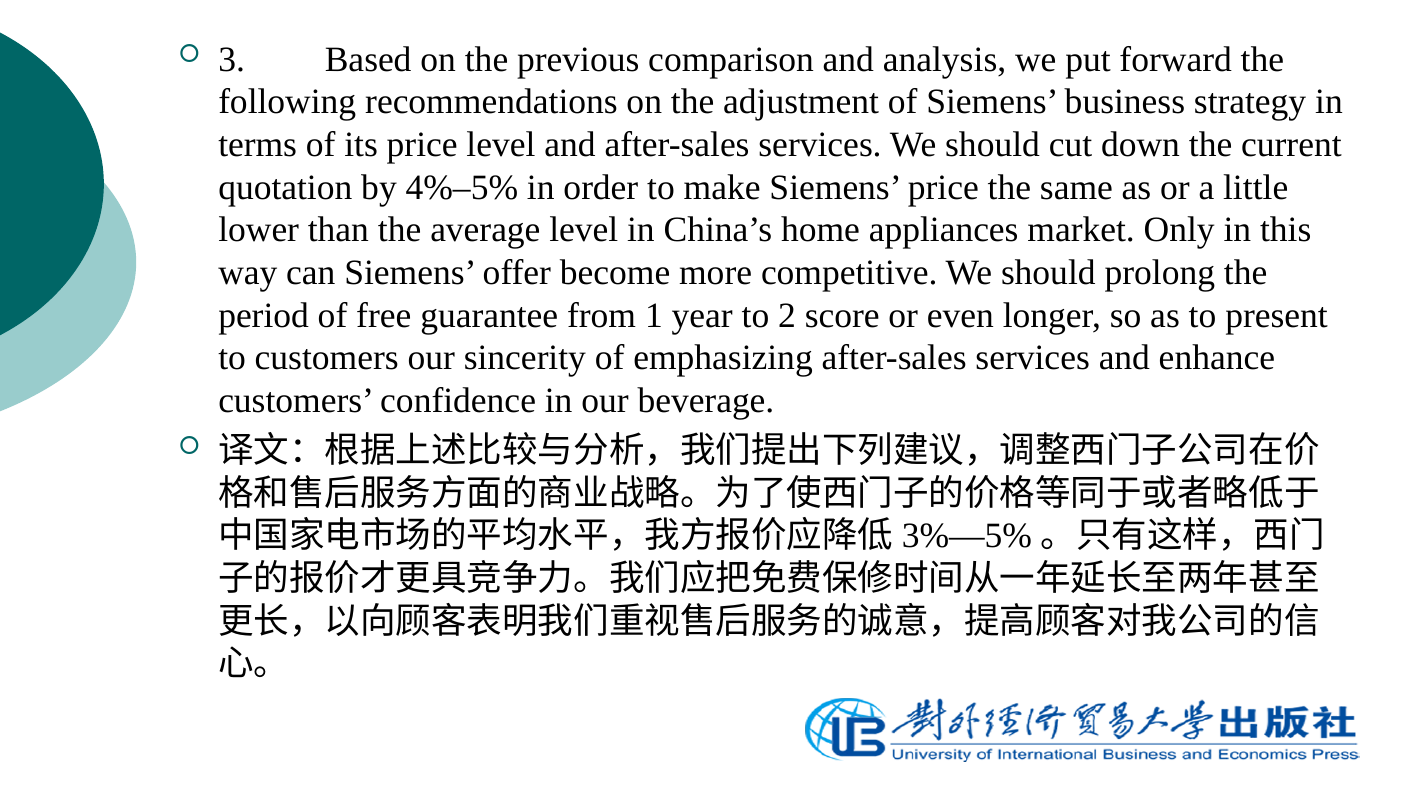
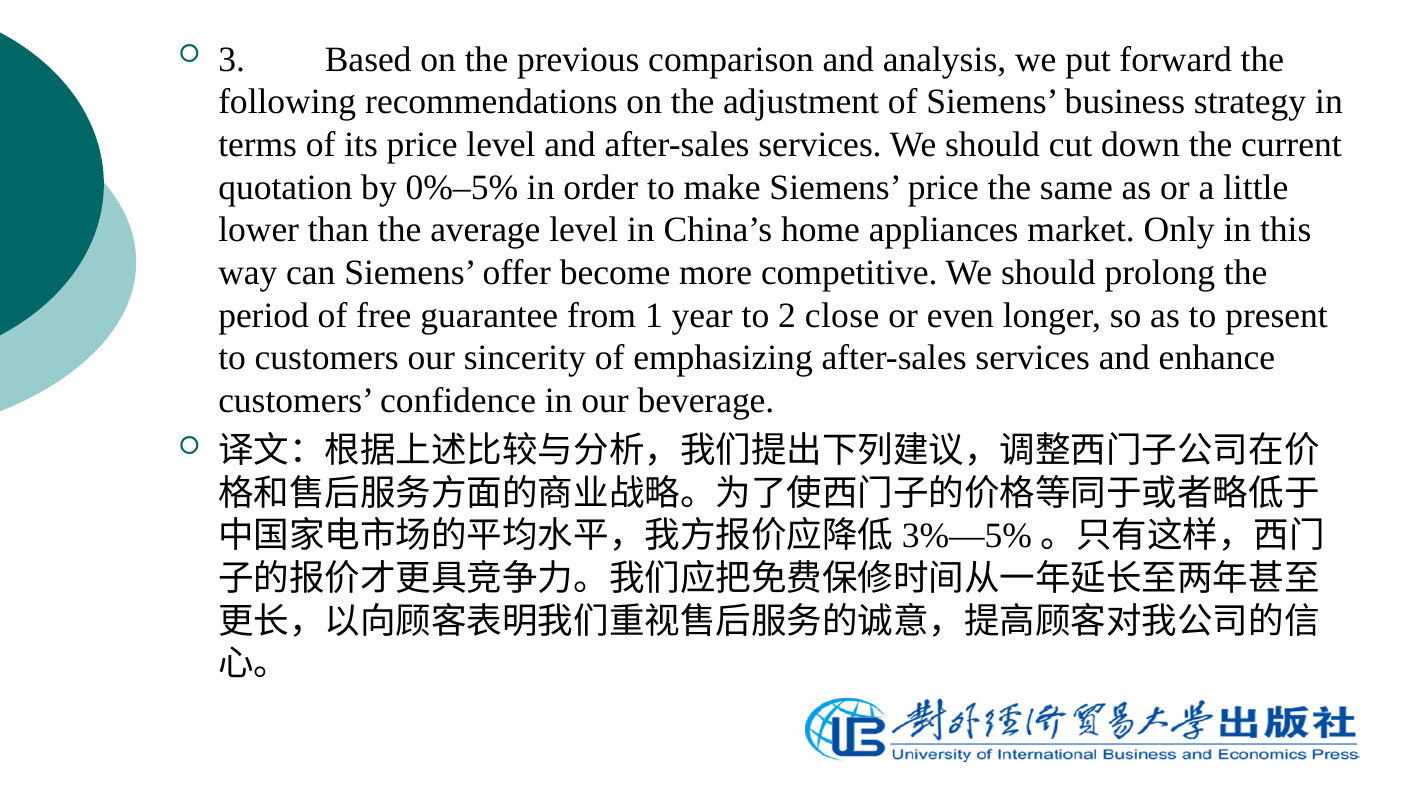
4%–5%: 4%–5% -> 0%–5%
score: score -> close
